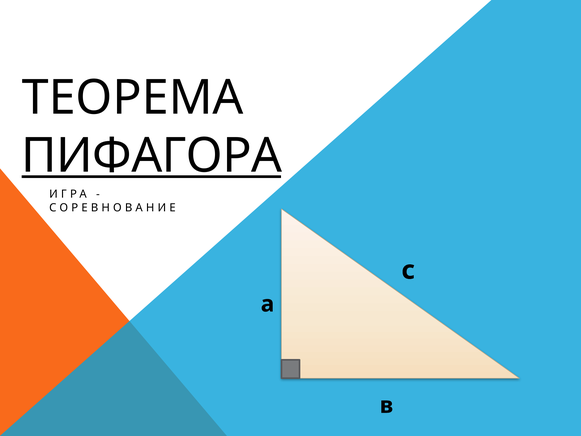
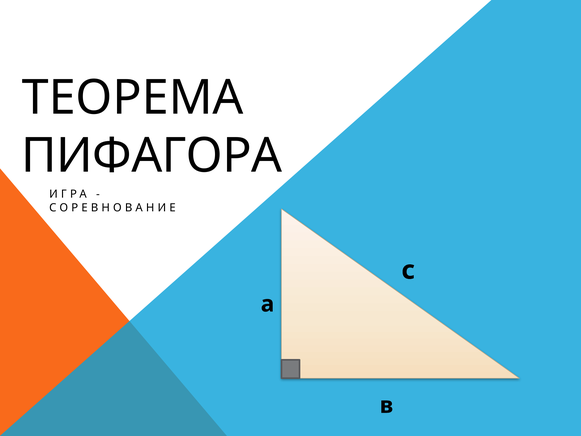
ПИФАГОРА underline: present -> none
